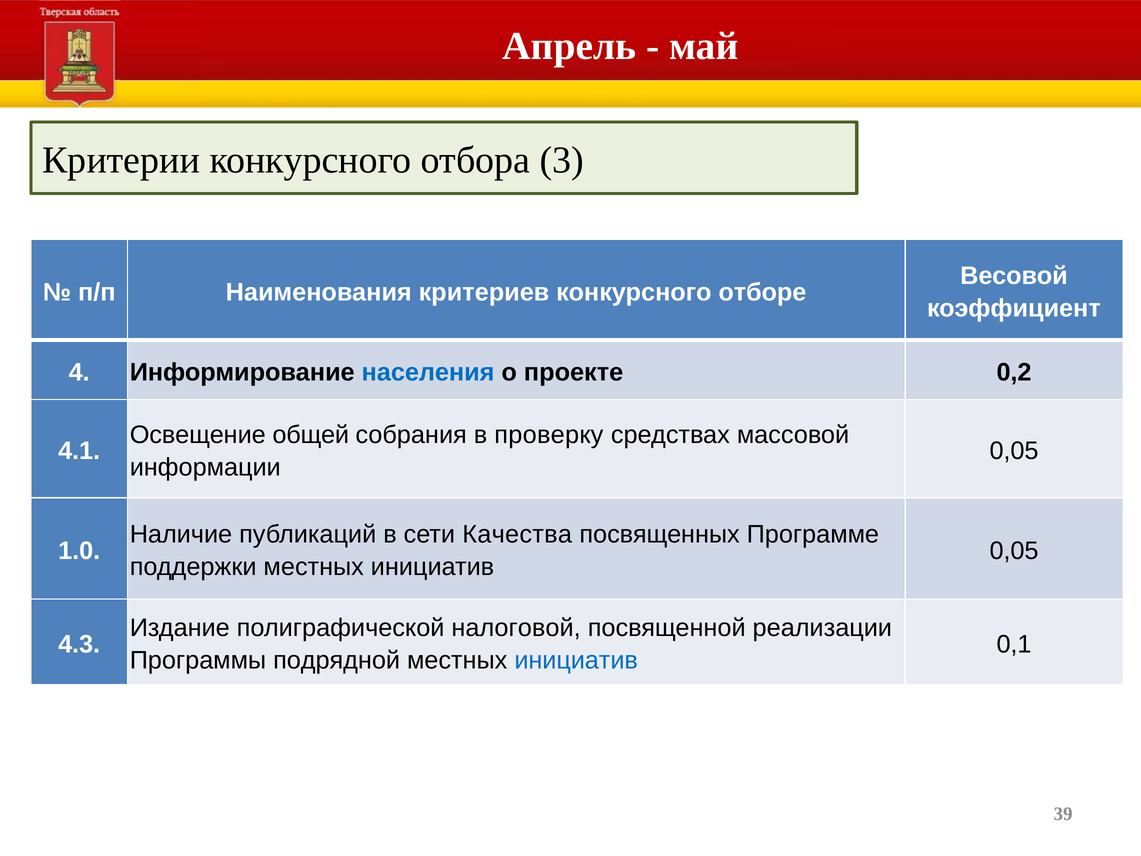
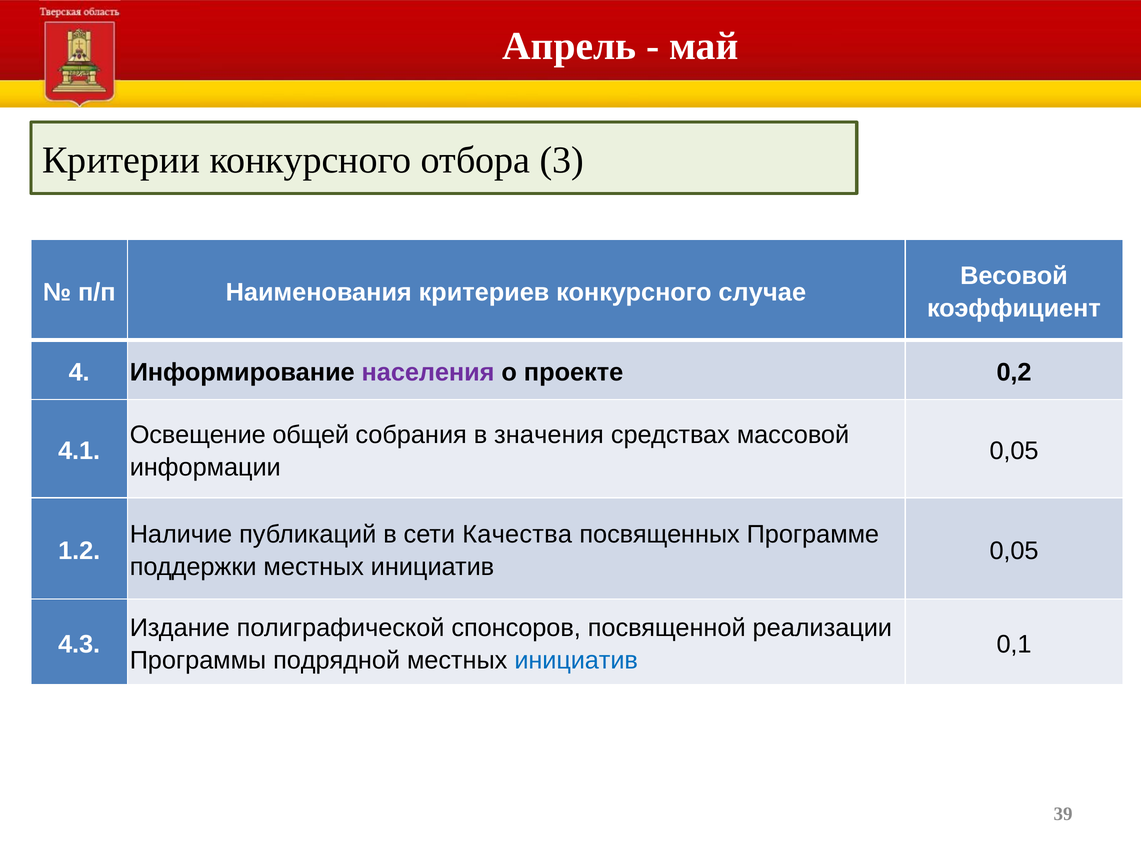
отборе: отборе -> случае
населения colour: blue -> purple
проверку: проверку -> значения
1.0: 1.0 -> 1.2
налоговой: налоговой -> спонсоров
